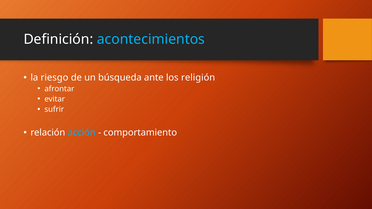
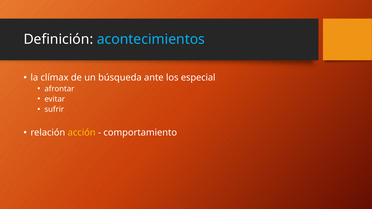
riesgo: riesgo -> clímax
religión: religión -> especial
acción colour: light blue -> yellow
